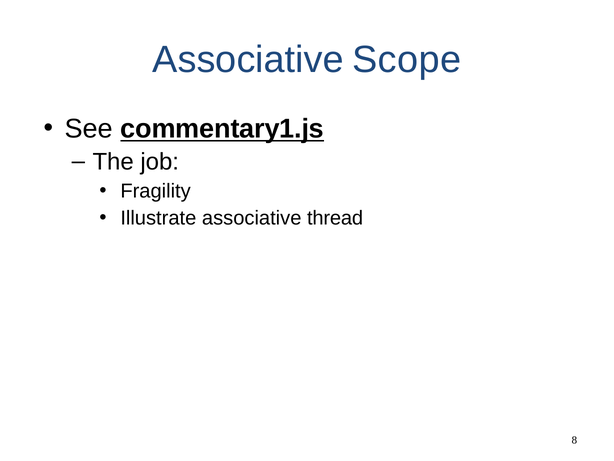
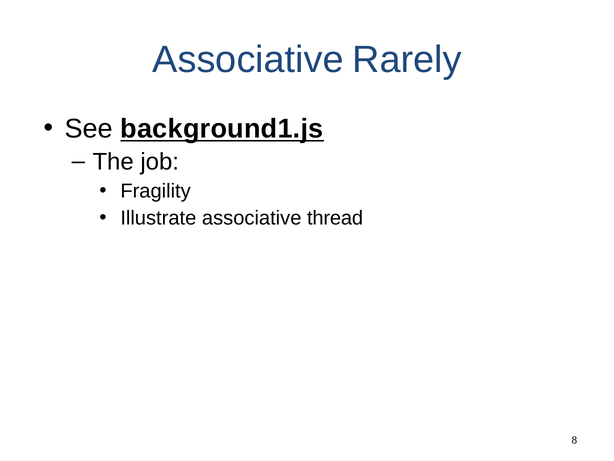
Scope: Scope -> Rarely
commentary1.js: commentary1.js -> background1.js
